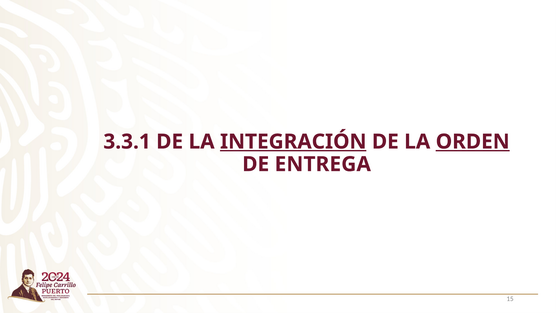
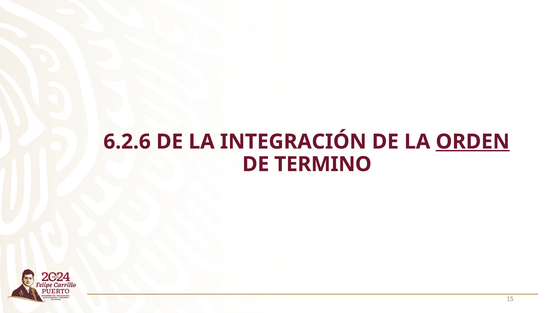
3.3.1: 3.3.1 -> 6.2.6
INTEGRACIÓN underline: present -> none
ENTREGA: ENTREGA -> TERMINO
